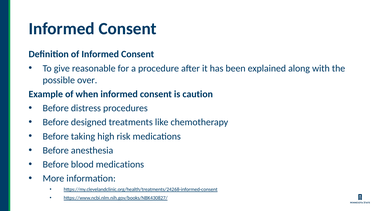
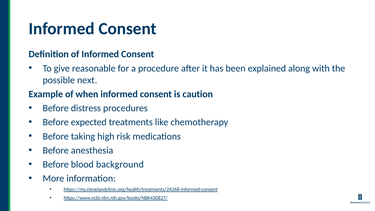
over: over -> next
designed: designed -> expected
blood medications: medications -> background
